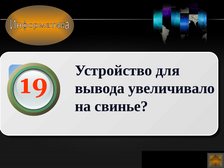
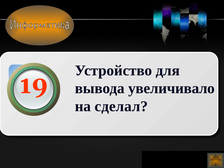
свинье: свинье -> сделал
